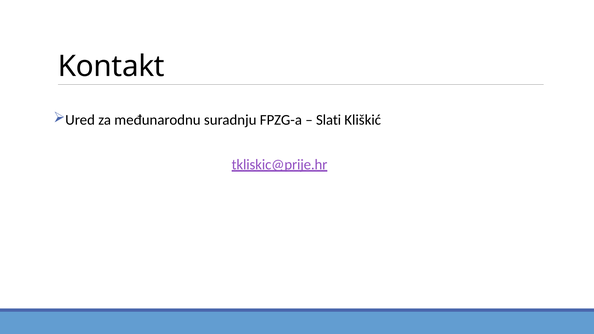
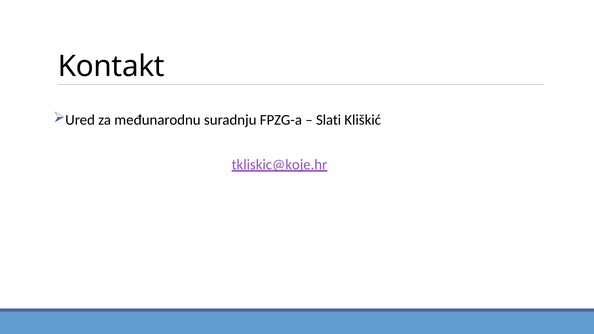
tkliskic@prije.hr: tkliskic@prije.hr -> tkliskic@koje.hr
